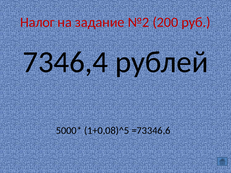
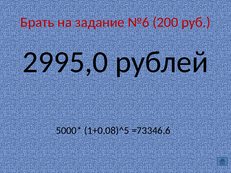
Налог: Налог -> Брать
№2: №2 -> №6
7346,4: 7346,4 -> 2995,0
